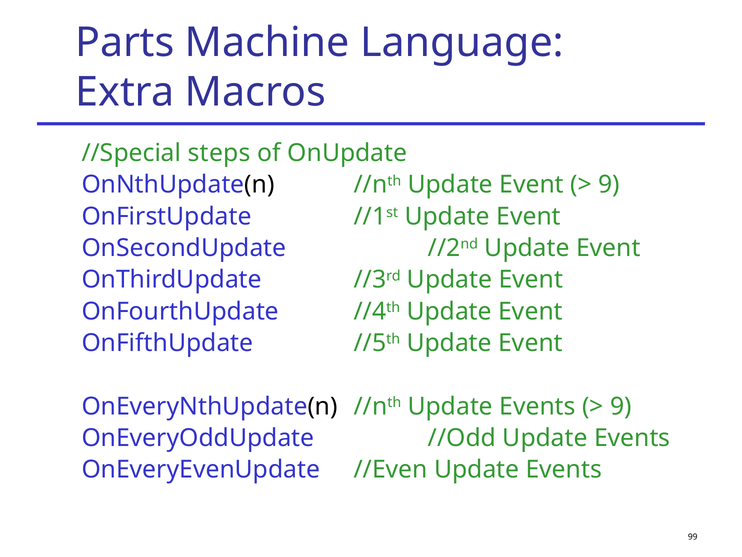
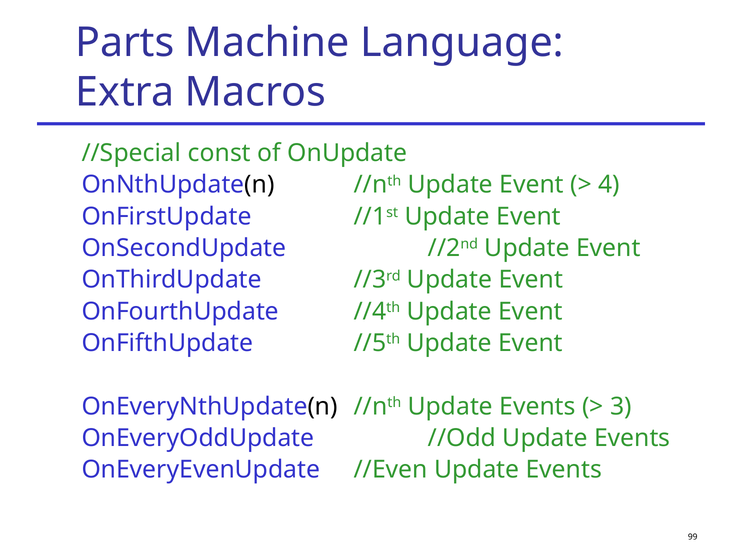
steps: steps -> const
9 at (609, 185): 9 -> 4
9 at (621, 406): 9 -> 3
